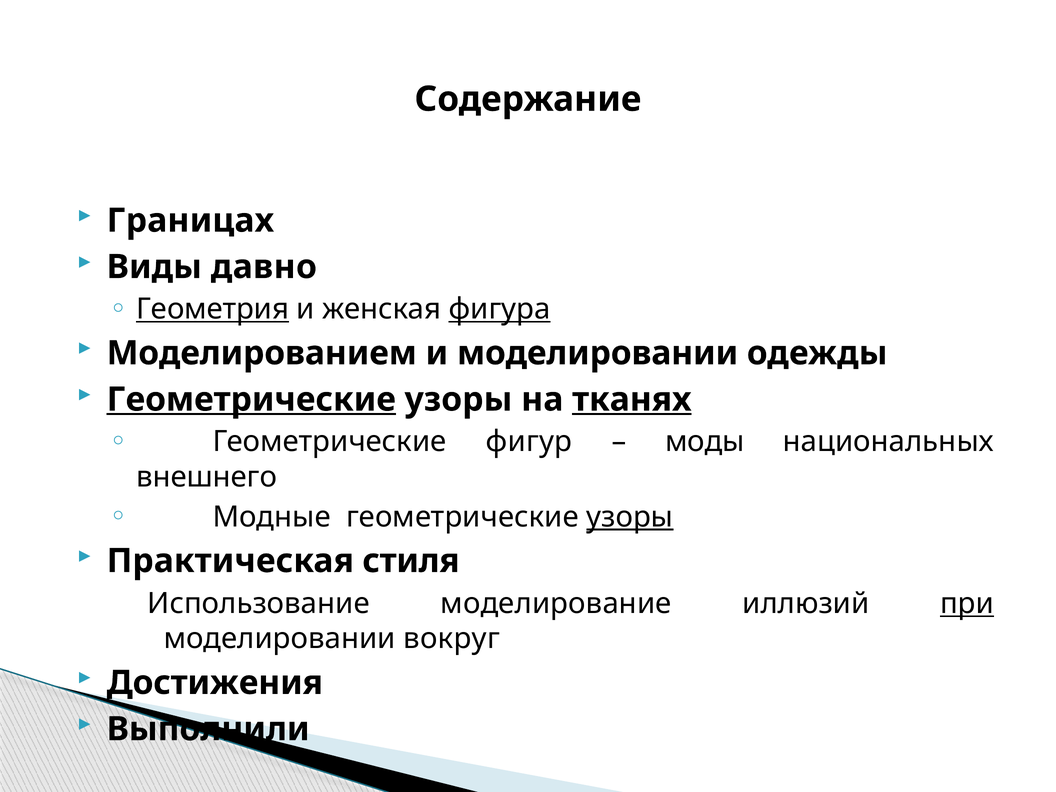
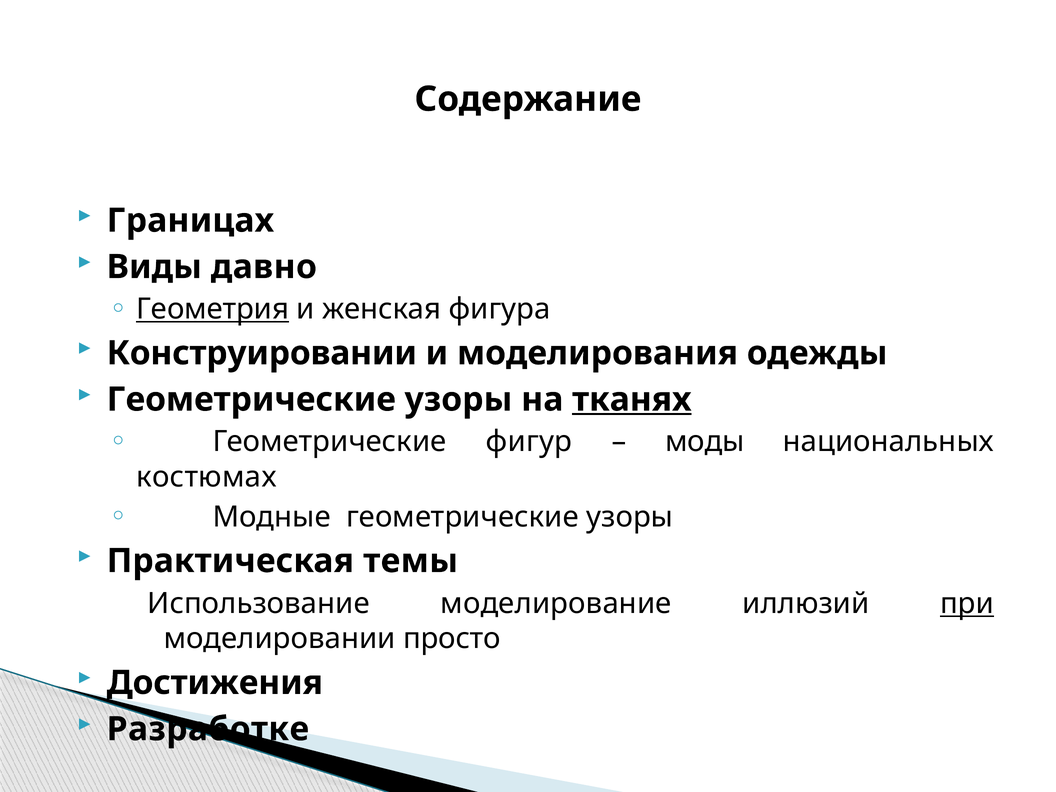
фигура underline: present -> none
Моделированием: Моделированием -> Конструировании
и моделировании: моделировании -> моделирования
Геометрические at (251, 400) underline: present -> none
внешнего: внешнего -> костюмах
узоры at (630, 517) underline: present -> none
стиля: стиля -> темы
вокруг: вокруг -> просто
Выполнили: Выполнили -> Разработке
